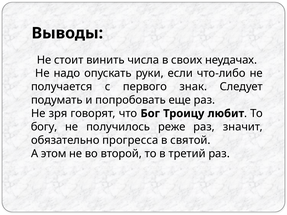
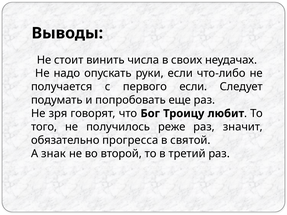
первого знак: знак -> если
богу: богу -> того
этом: этом -> знак
